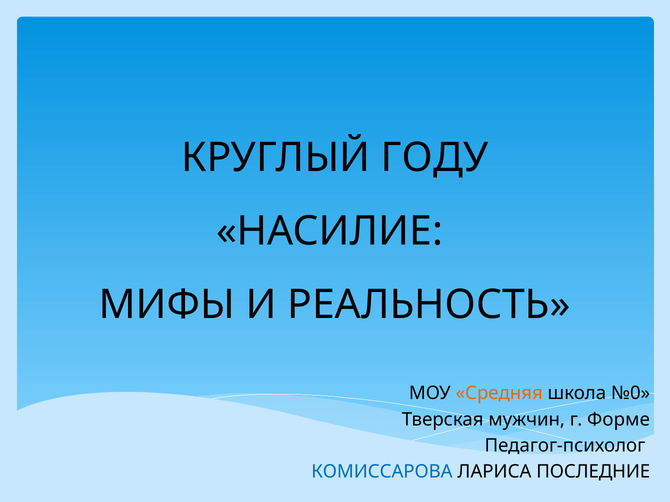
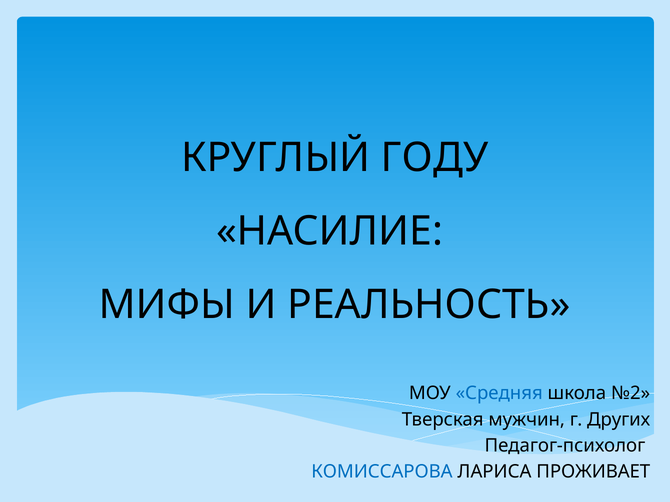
Средняя colour: orange -> blue
№0: №0 -> №2
Форме: Форме -> Других
ПОСЛЕДНИЕ: ПОСЛЕДНИЕ -> ПРОЖИВАЕТ
